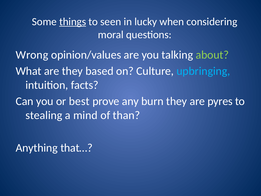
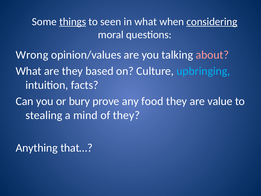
in lucky: lucky -> what
considering underline: none -> present
about colour: light green -> pink
best: best -> bury
burn: burn -> food
pyres: pyres -> value
of than: than -> they
